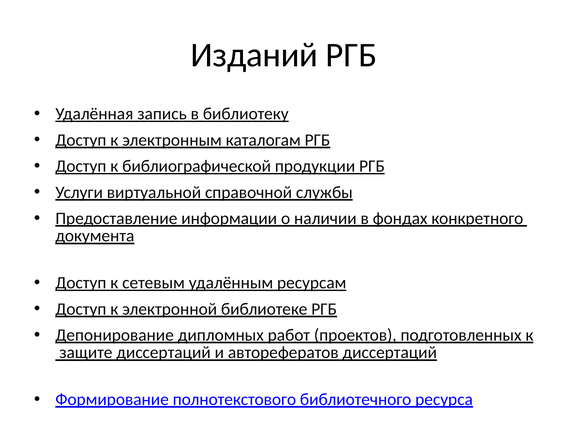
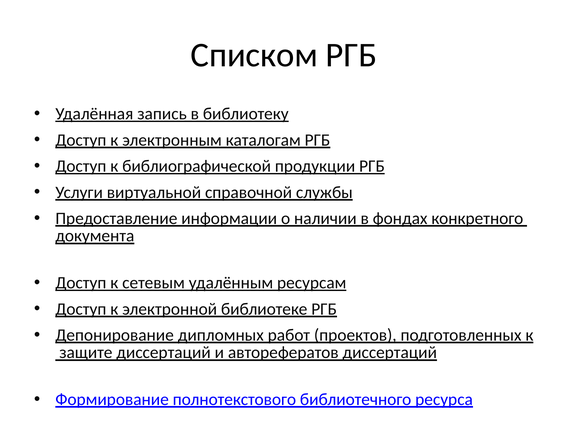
Изданий: Изданий -> Списком
